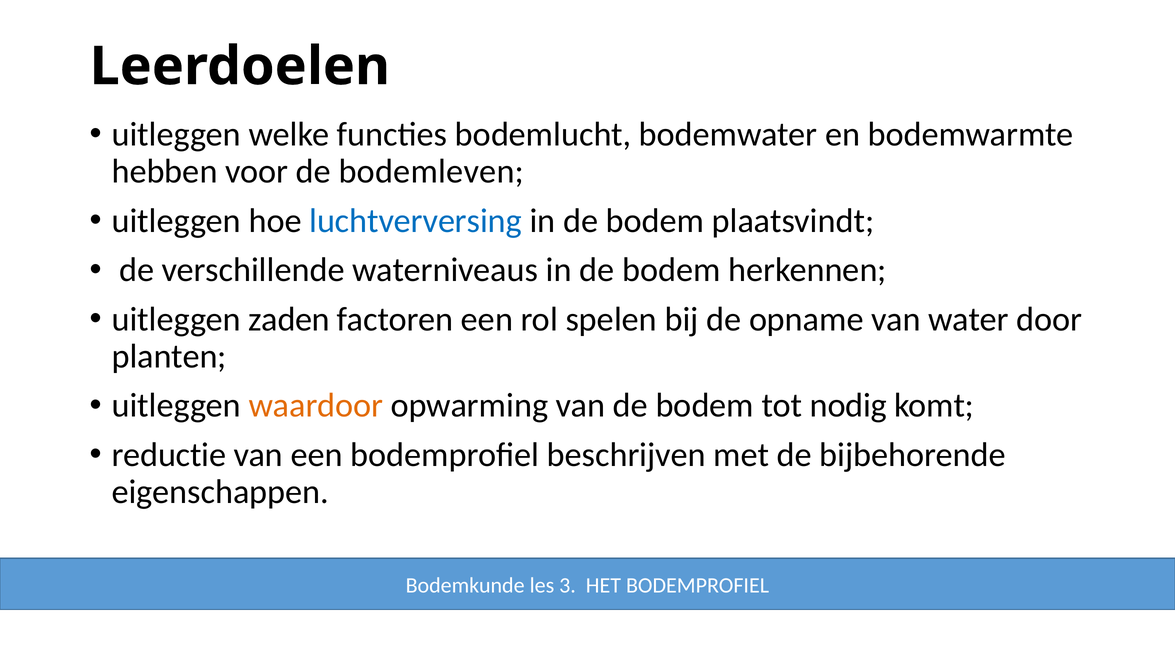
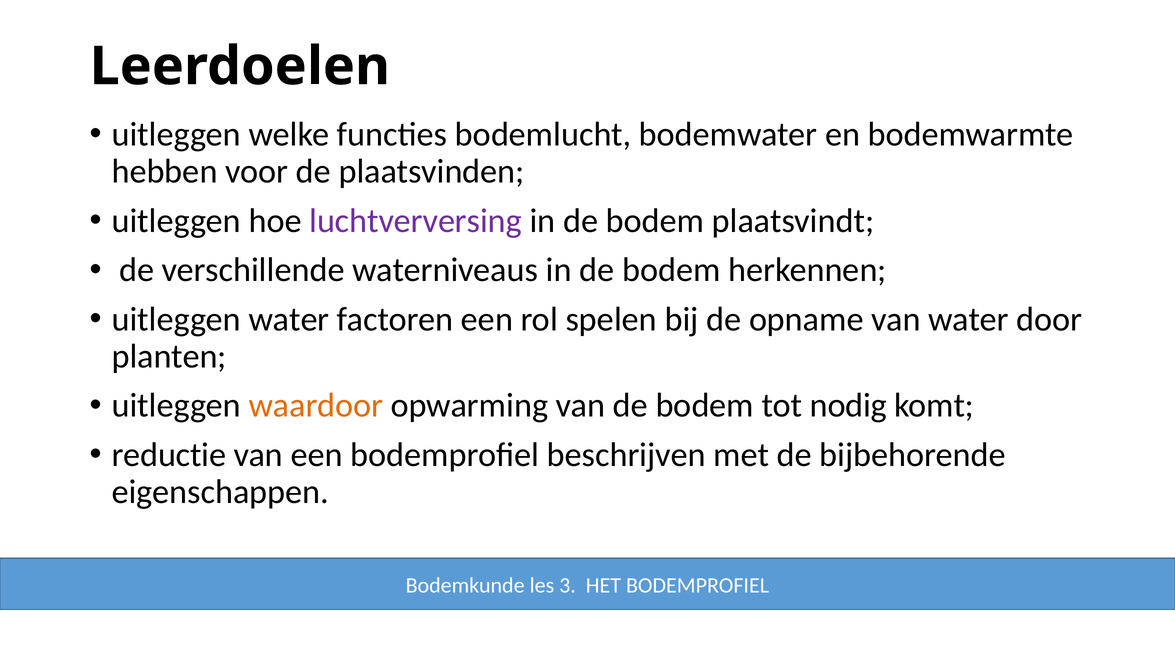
bodemleven: bodemleven -> plaatsvinden
luchtverversing colour: blue -> purple
uitleggen zaden: zaden -> water
